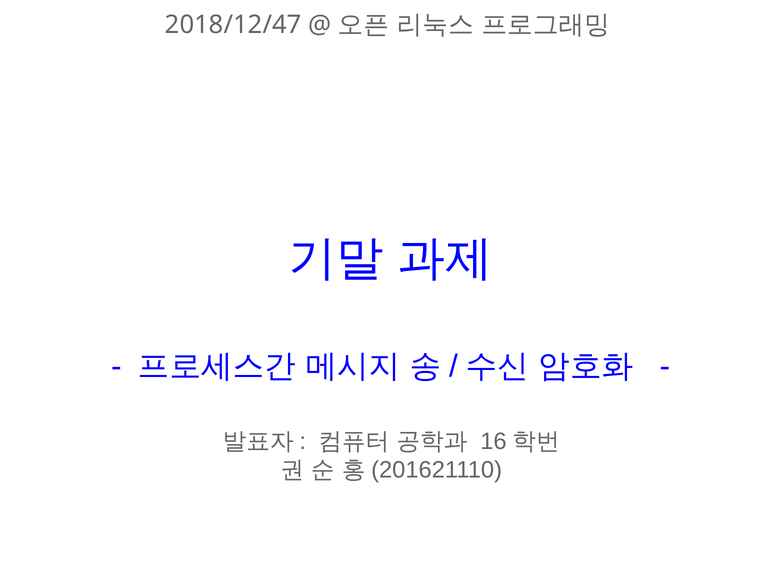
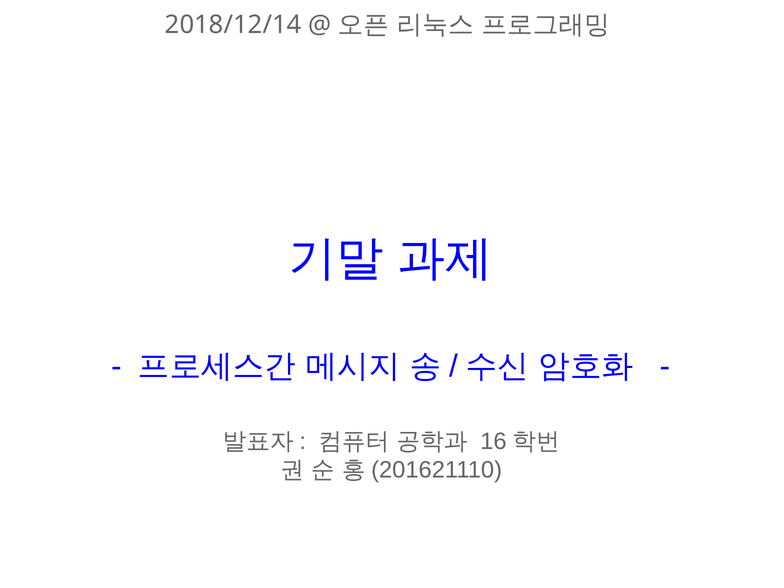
2018/12/47: 2018/12/47 -> 2018/12/14
